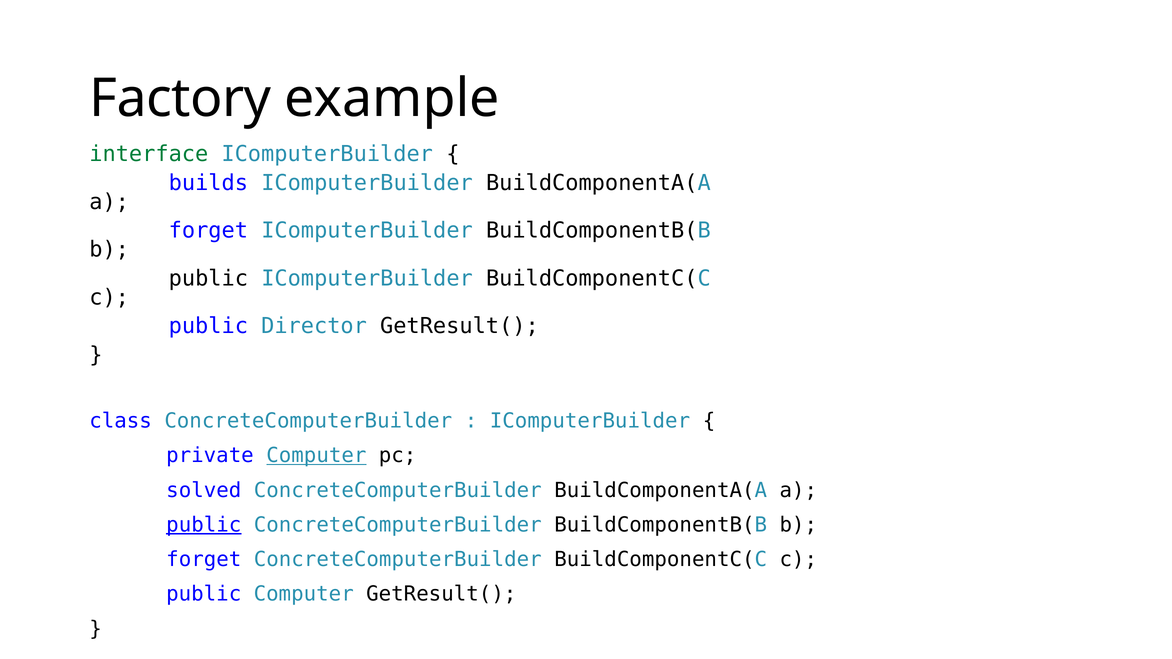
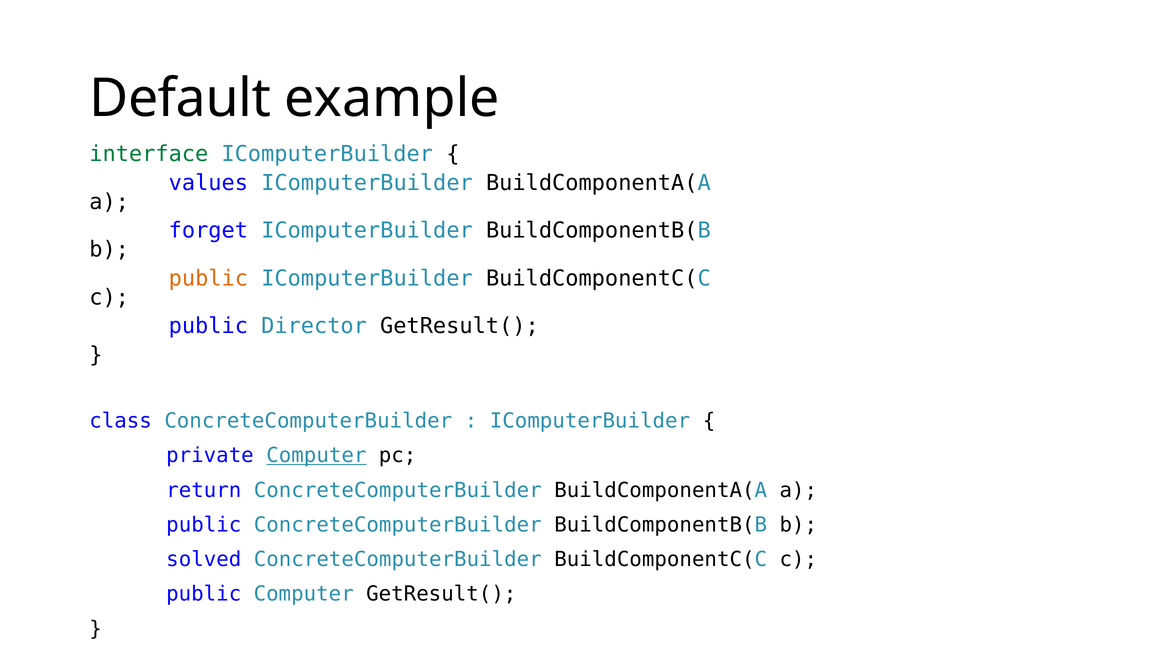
Factory: Factory -> Default
builds: builds -> values
public at (208, 279) colour: black -> orange
solved: solved -> return
public at (204, 525) underline: present -> none
forget at (204, 560): forget -> solved
